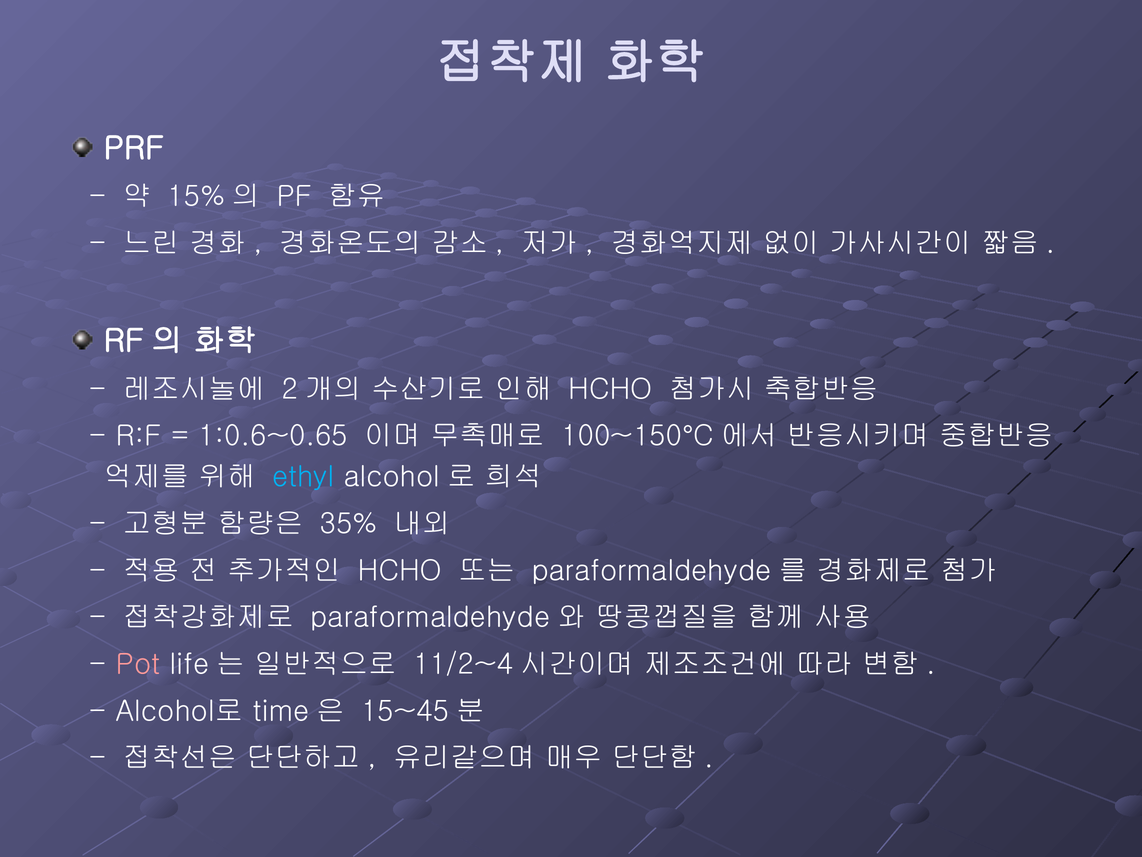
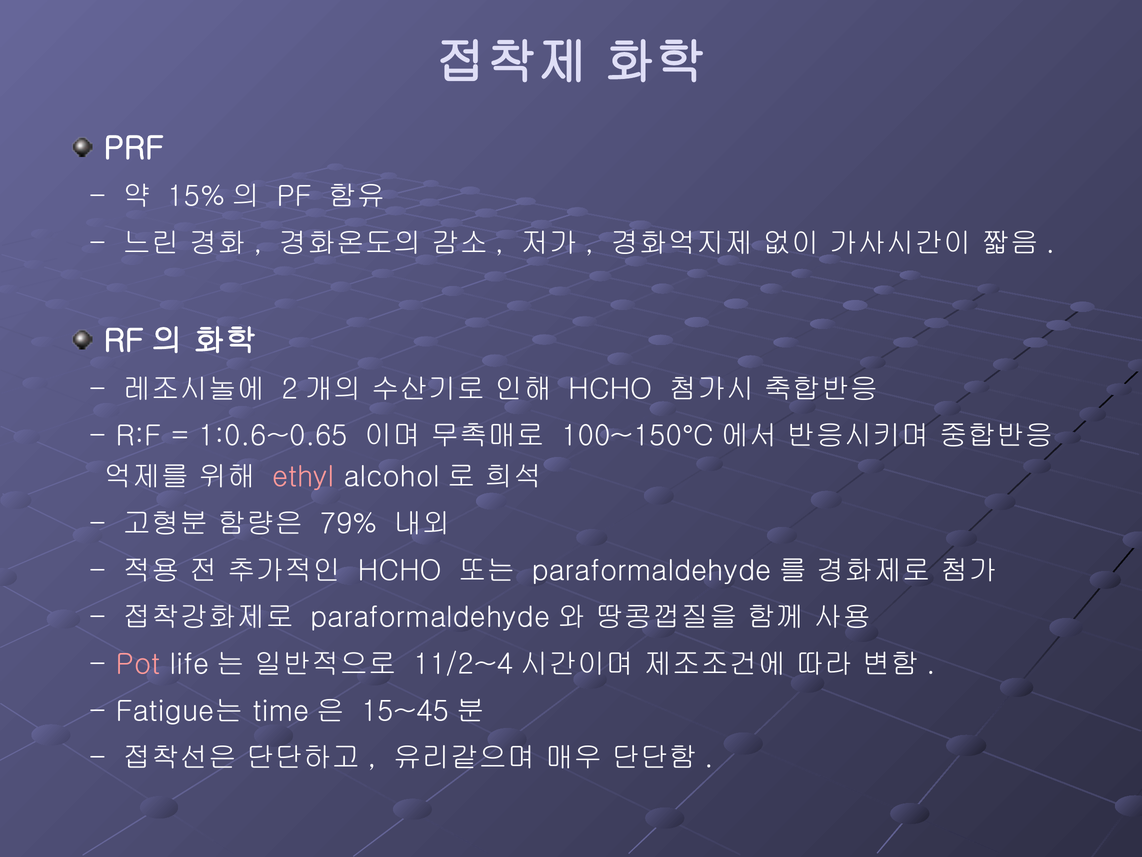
ethyl colour: light blue -> pink
35%: 35% -> 79%
Alcohol로 at (180, 711): Alcohol로 -> Fatigue는
